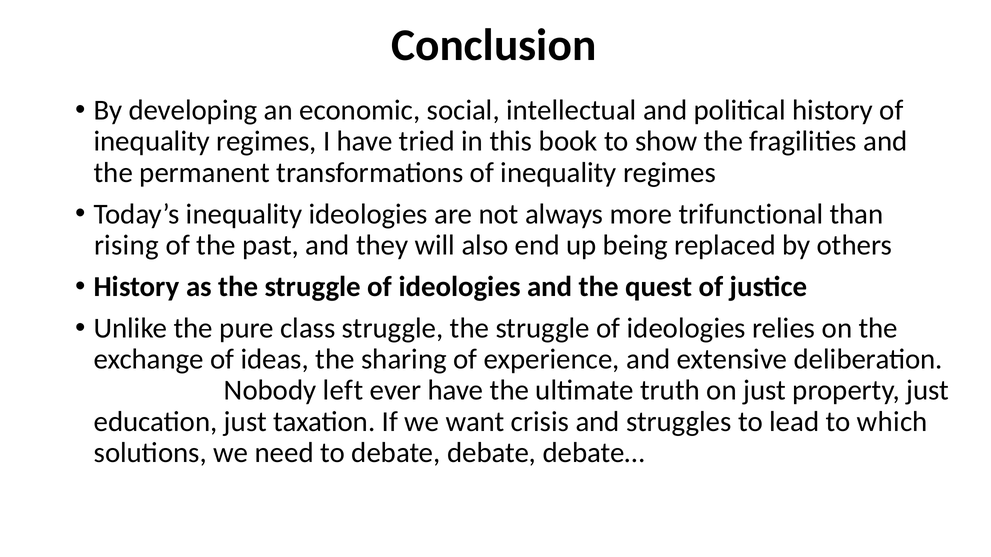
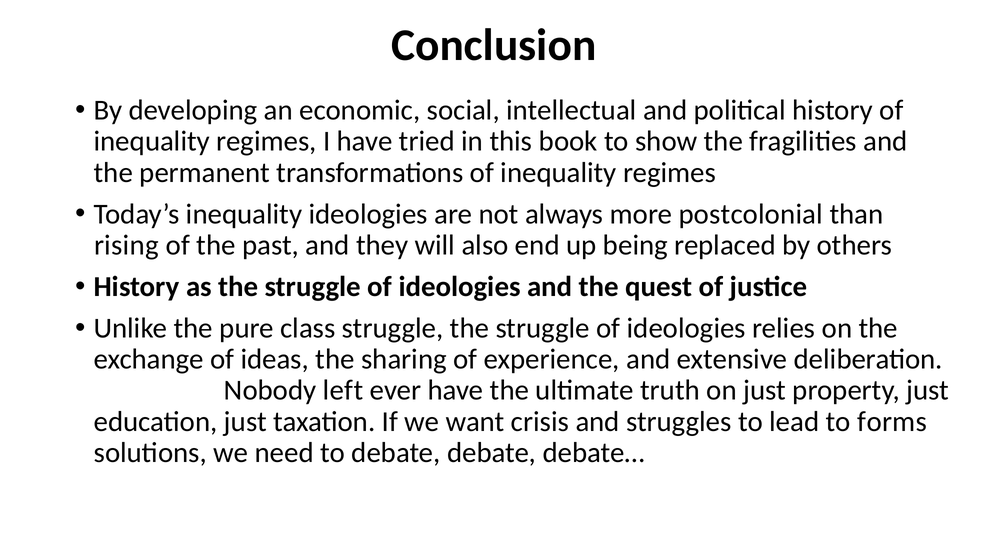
trifunctional: trifunctional -> postcolonial
which: which -> forms
